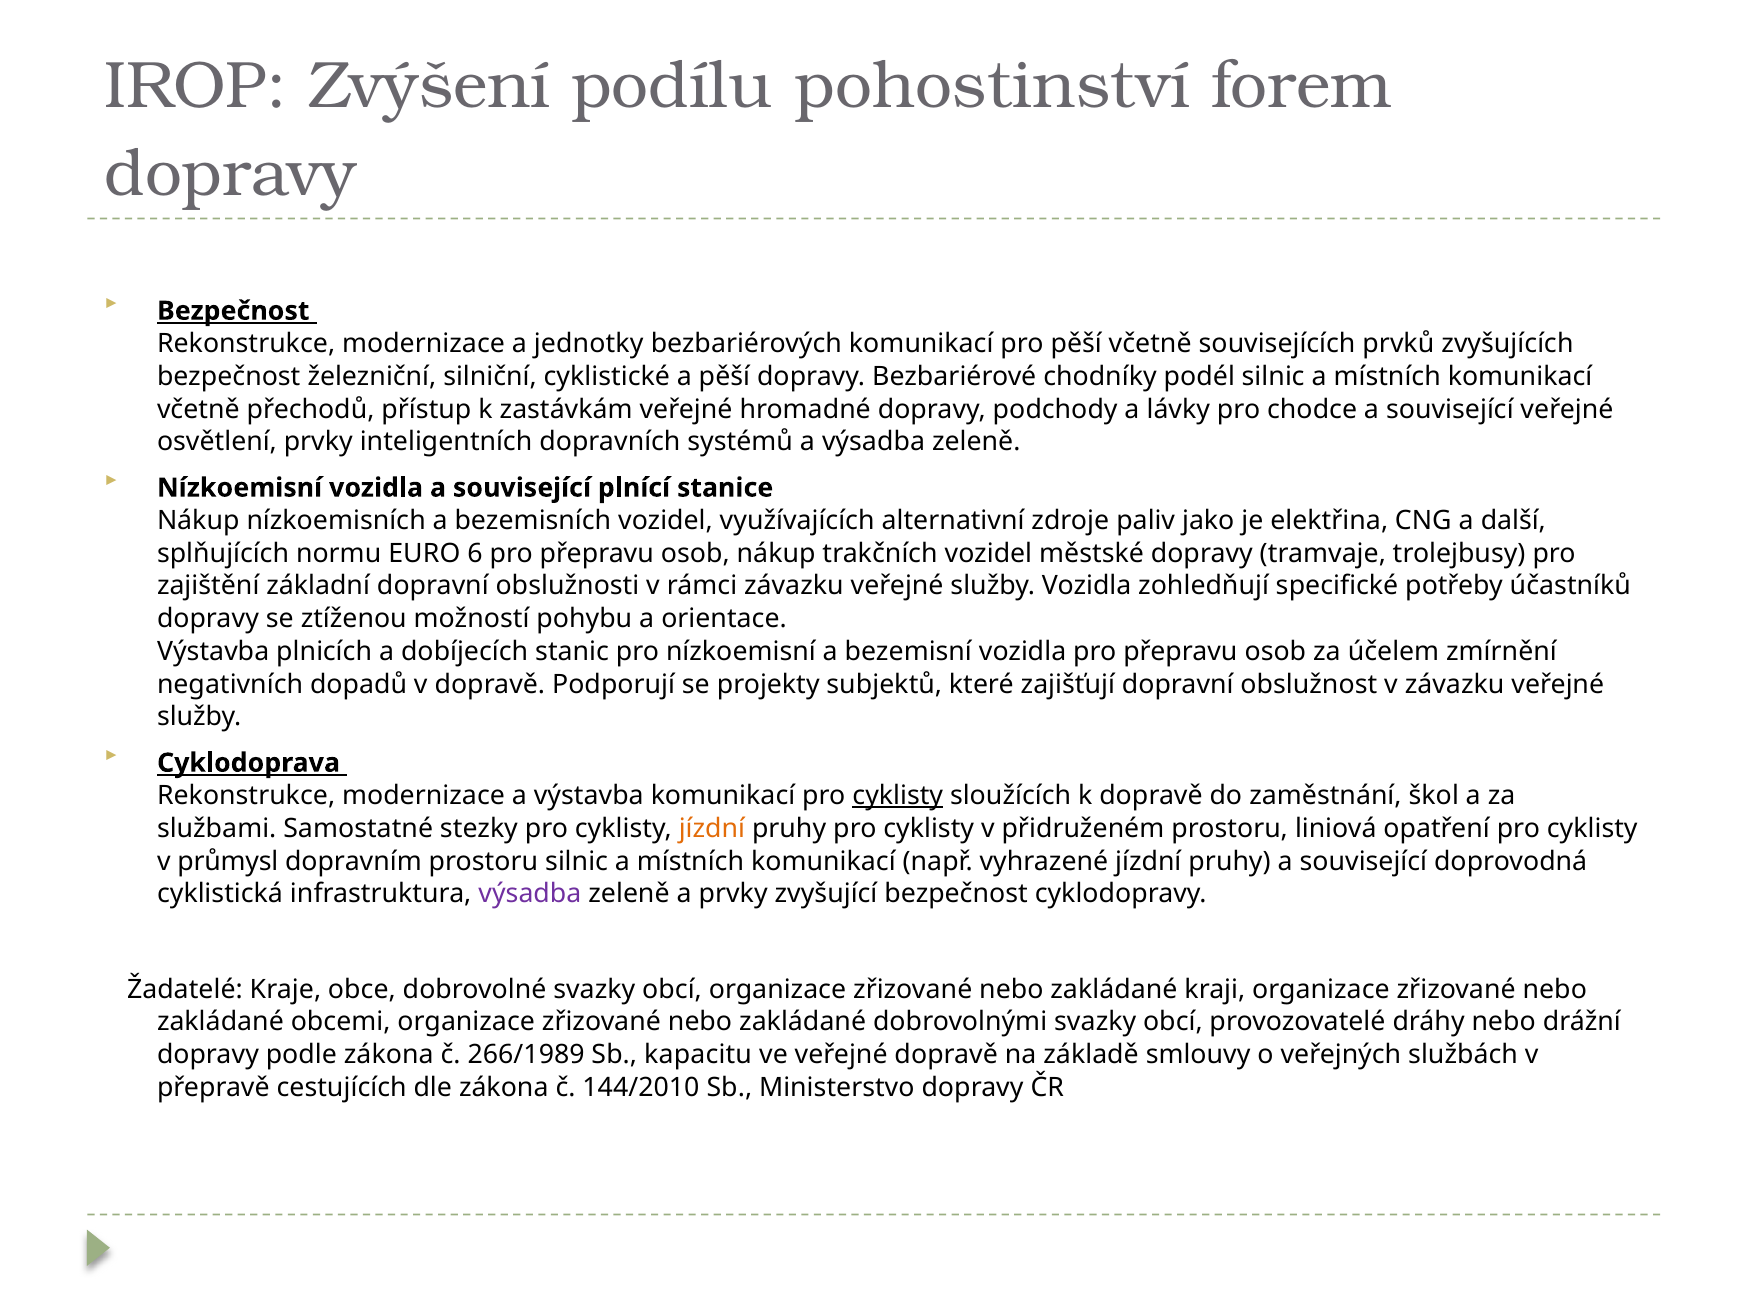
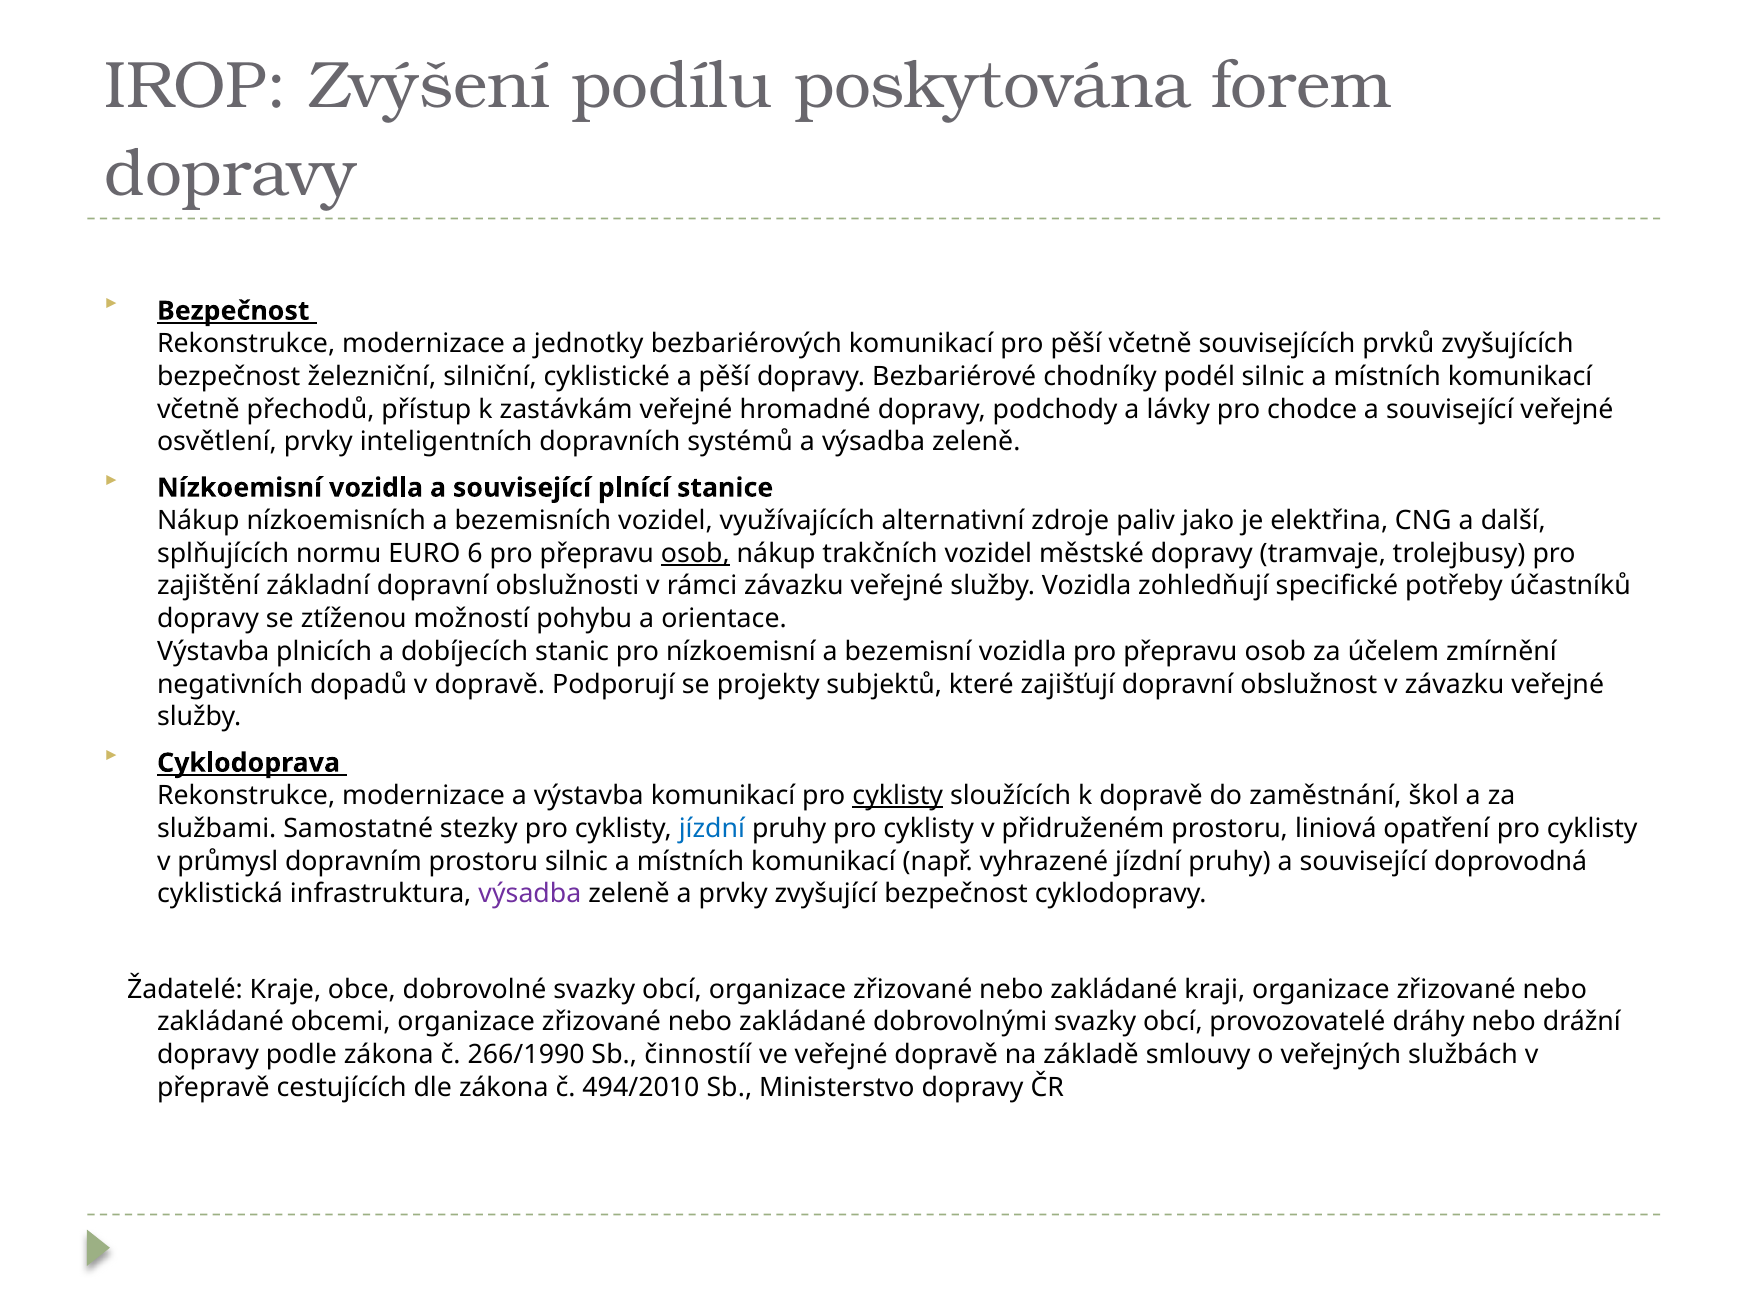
pohostinství: pohostinství -> poskytována
osob at (695, 553) underline: none -> present
jízdní at (712, 828) colour: orange -> blue
266/1989: 266/1989 -> 266/1990
kapacitu: kapacitu -> činnostíí
144/2010: 144/2010 -> 494/2010
